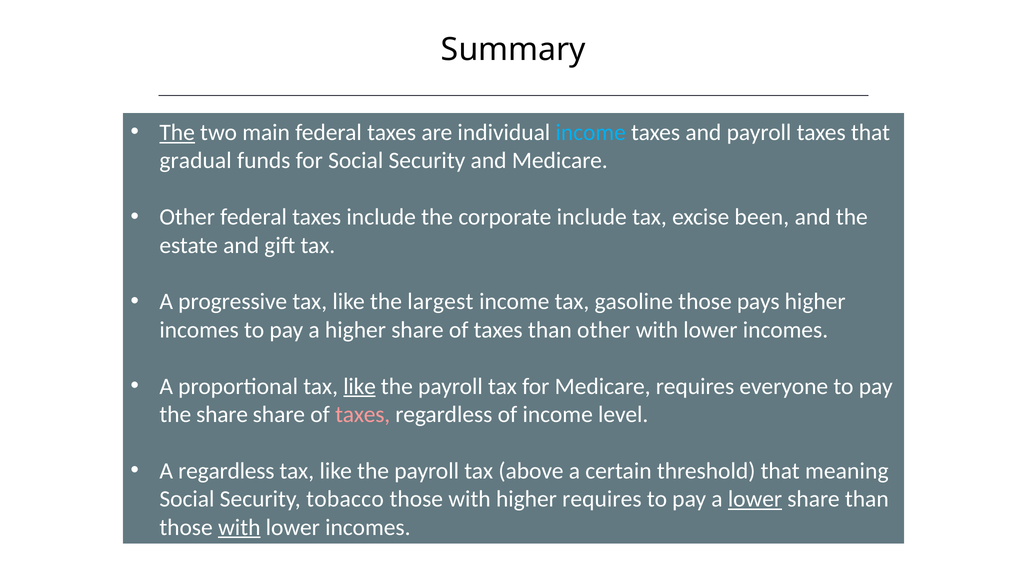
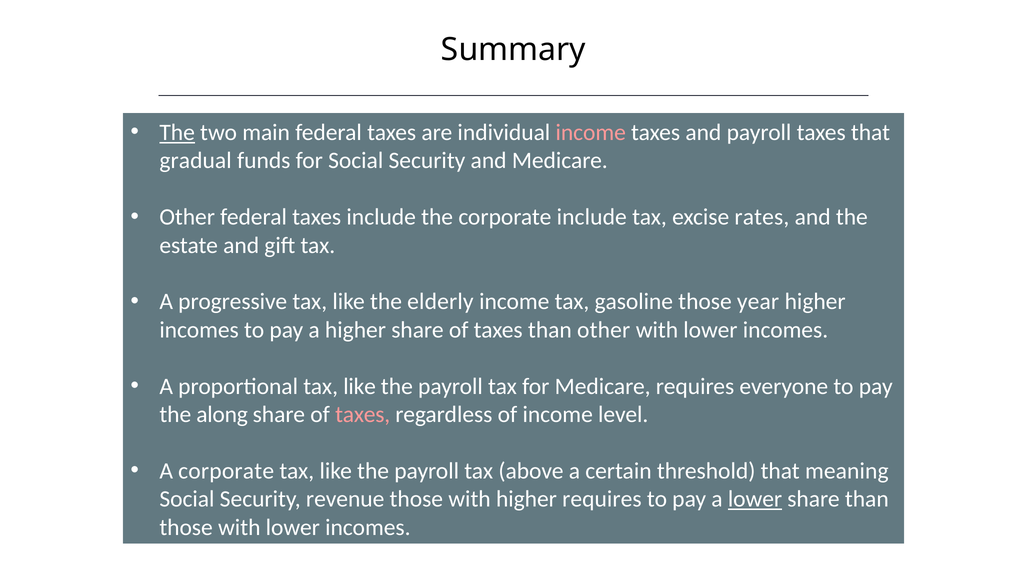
income at (591, 133) colour: light blue -> pink
been: been -> rates
largest: largest -> elderly
pays: pays -> year
like at (360, 387) underline: present -> none
the share: share -> along
A regardless: regardless -> corporate
tobacco: tobacco -> revenue
with at (239, 528) underline: present -> none
